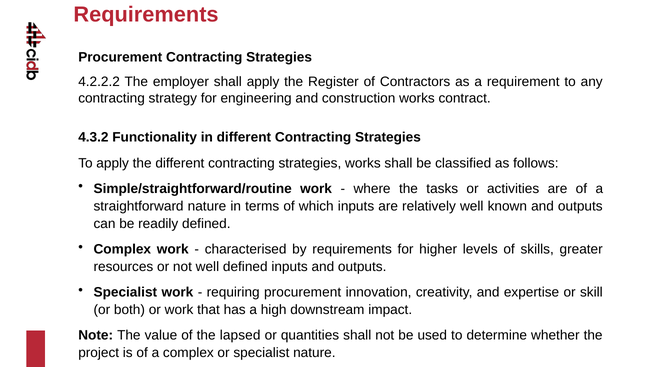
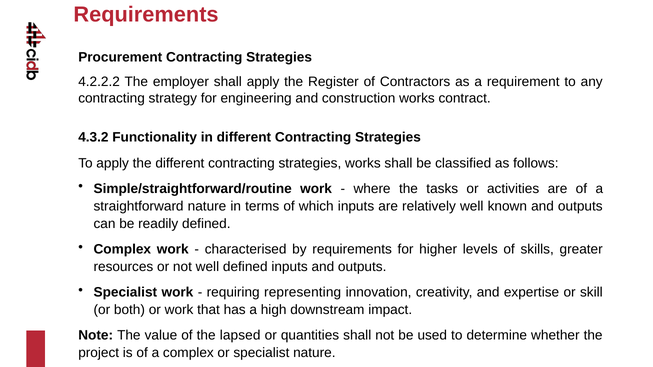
requiring procurement: procurement -> representing
